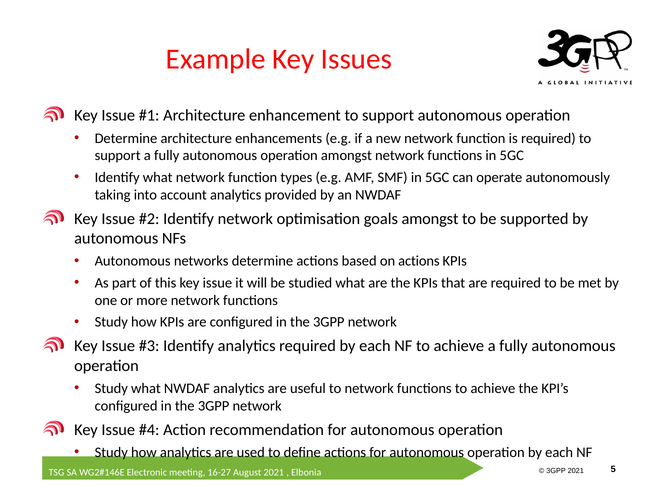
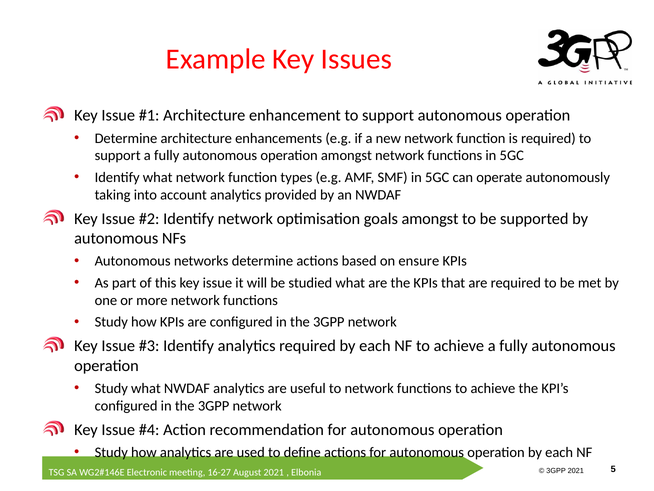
on actions: actions -> ensure
